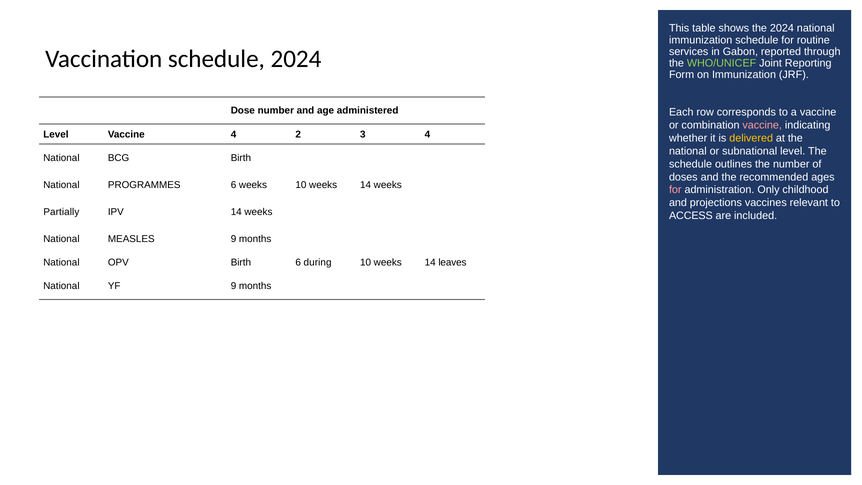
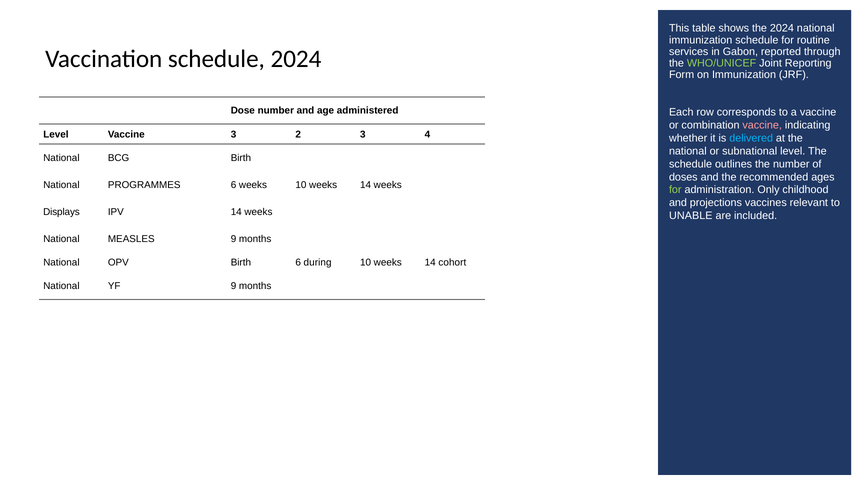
Vaccine 4: 4 -> 3
delivered colour: yellow -> light blue
for at (675, 190) colour: pink -> light green
Partially: Partially -> Displays
ACCESS: ACCESS -> UNABLE
leaves: leaves -> cohort
